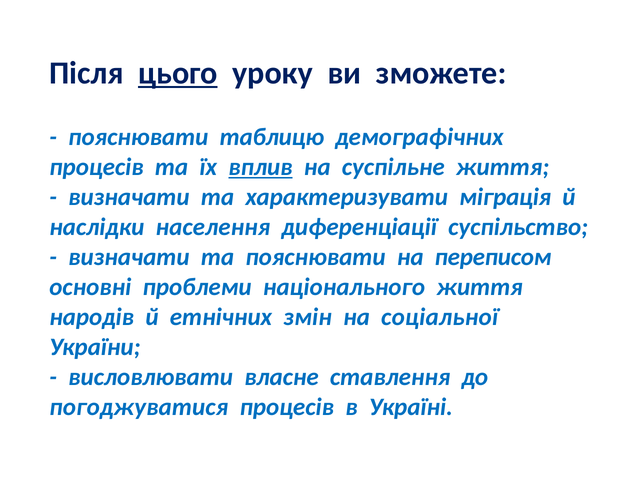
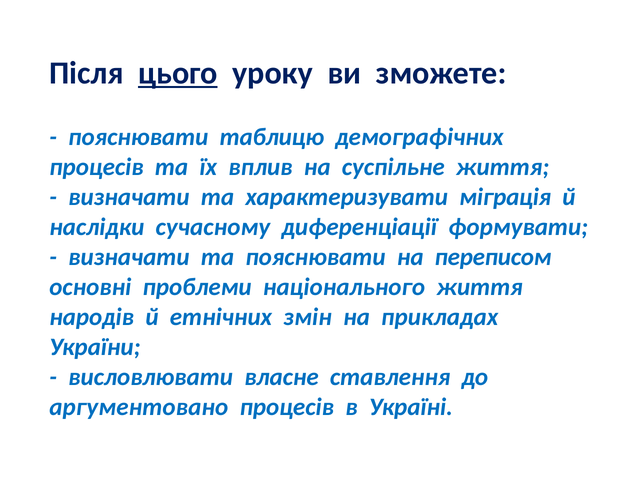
вплив underline: present -> none
населення: населення -> сучасному
суспільство: суспільство -> формувати
соціальної: соціальної -> прикладах
погоджуватися: погоджуватися -> аргументовано
